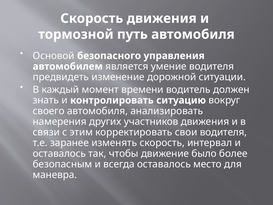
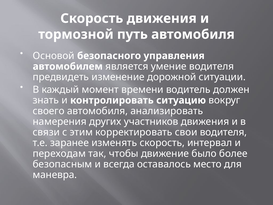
оставалось at (59, 153): оставалось -> переходам
